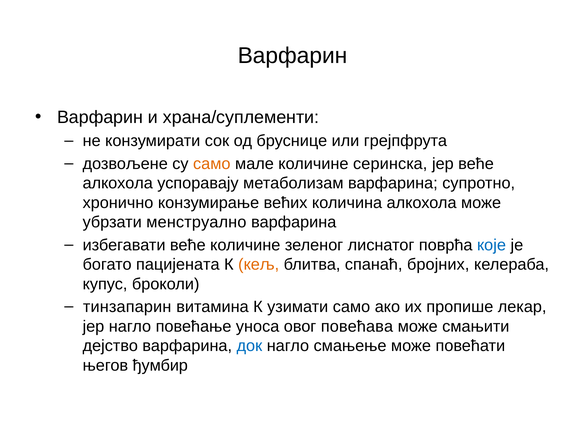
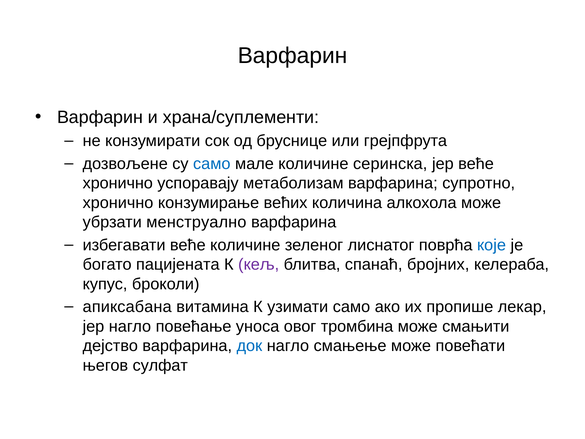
само at (212, 164) colour: orange -> blue
алкохола at (118, 183): алкохола -> хронично
кељ colour: orange -> purple
тинзапарин: тинзапарин -> апиксабана
повећава: повећава -> тромбина
ђумбир: ђумбир -> сулфат
